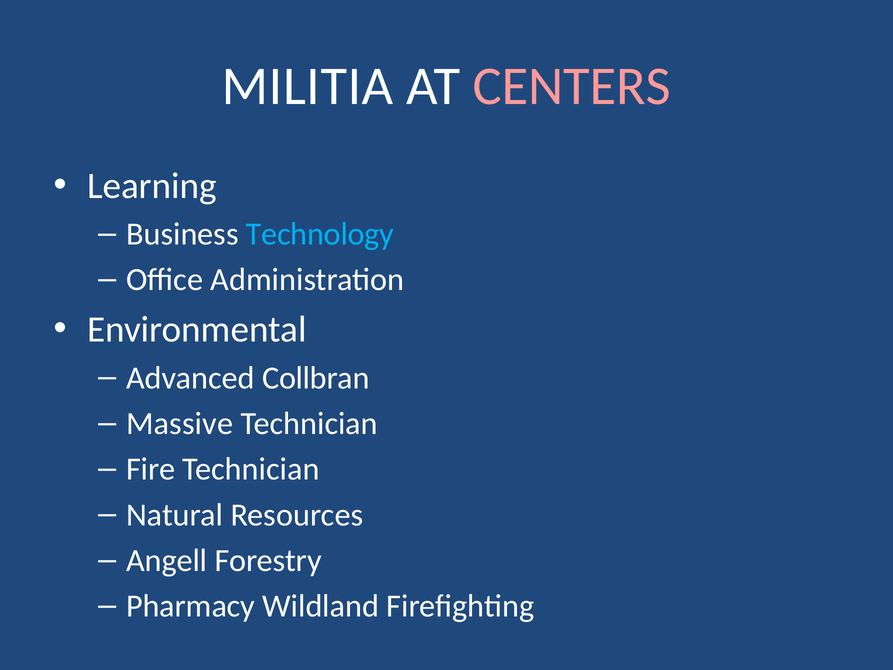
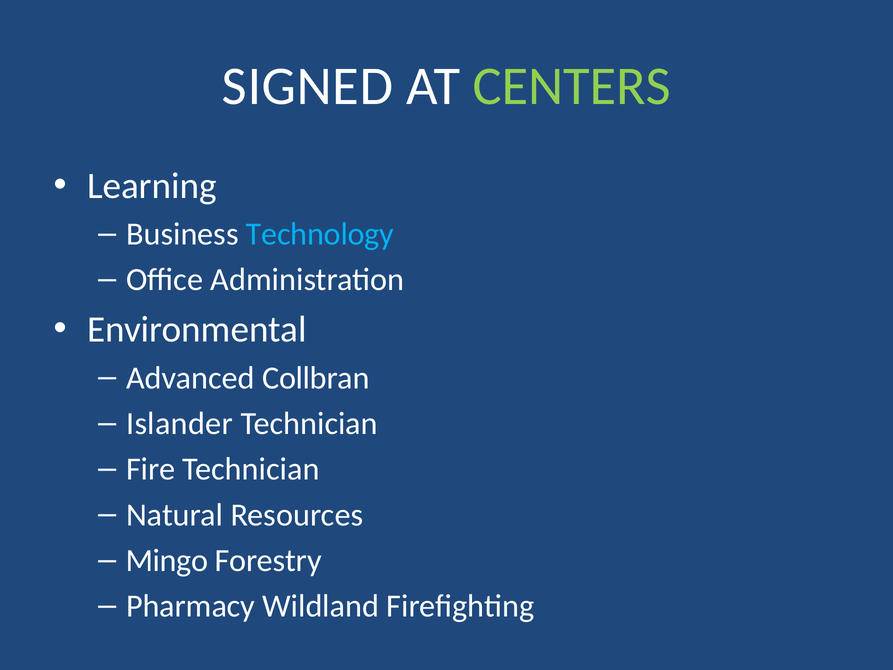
MILITIA: MILITIA -> SIGNED
CENTERS colour: pink -> light green
Massive: Massive -> Islander
Angell: Angell -> Mingo
